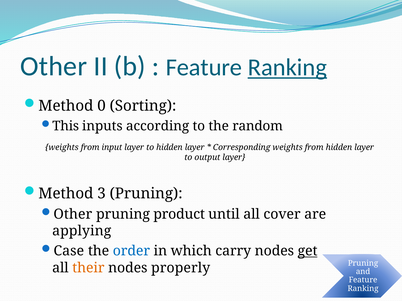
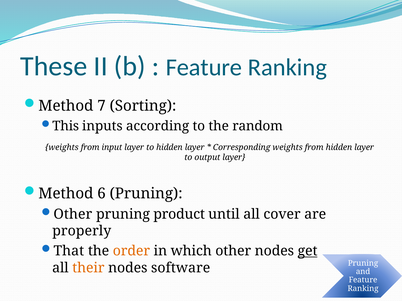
Other at (54, 66): Other -> These
Ranking at (287, 67) underline: present -> none
0: 0 -> 7
3: 3 -> 6
applying: applying -> properly
Case: Case -> That
order colour: blue -> orange
which carry: carry -> other
properly: properly -> software
